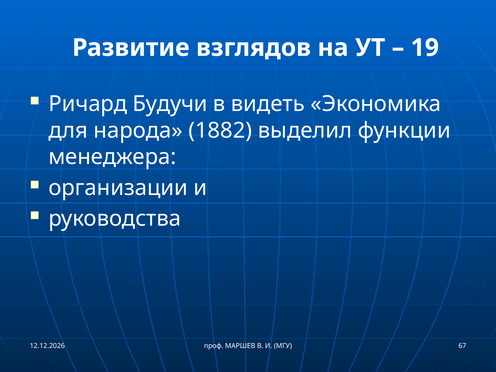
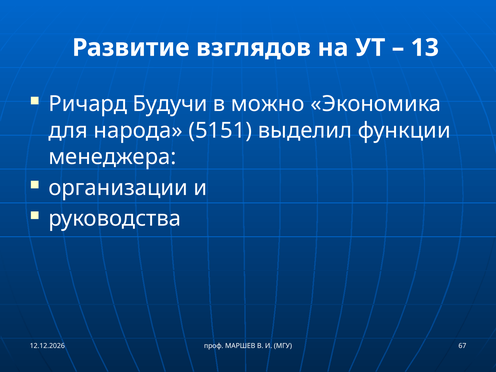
19: 19 -> 13
видеть: видеть -> можно
1882: 1882 -> 5151
